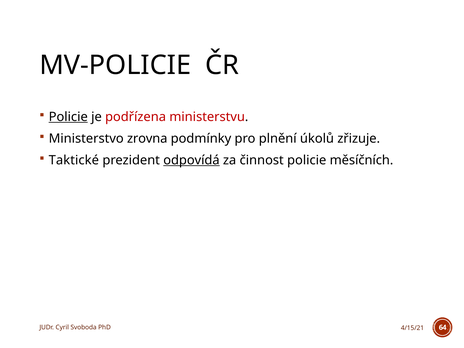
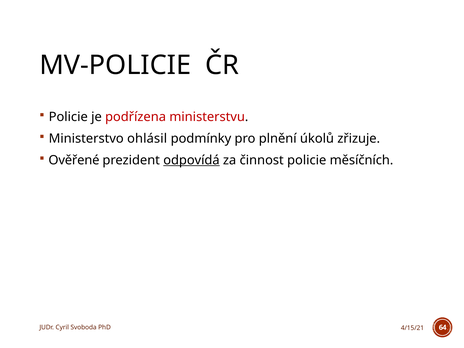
Policie at (68, 117) underline: present -> none
zrovna: zrovna -> ohlásil
Taktické: Taktické -> Ověřené
